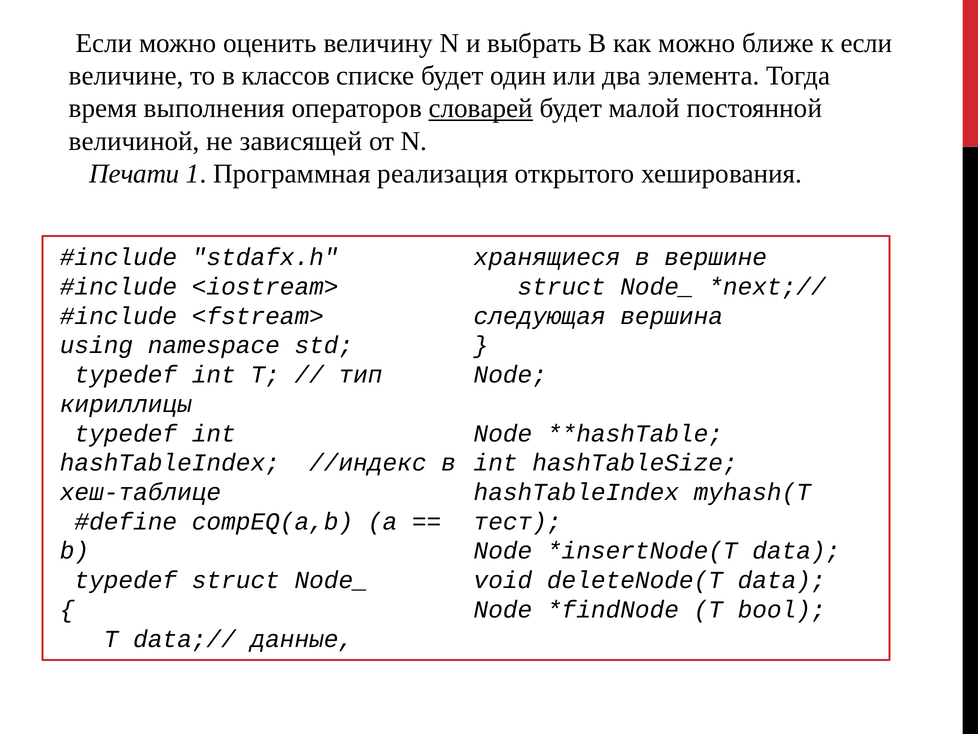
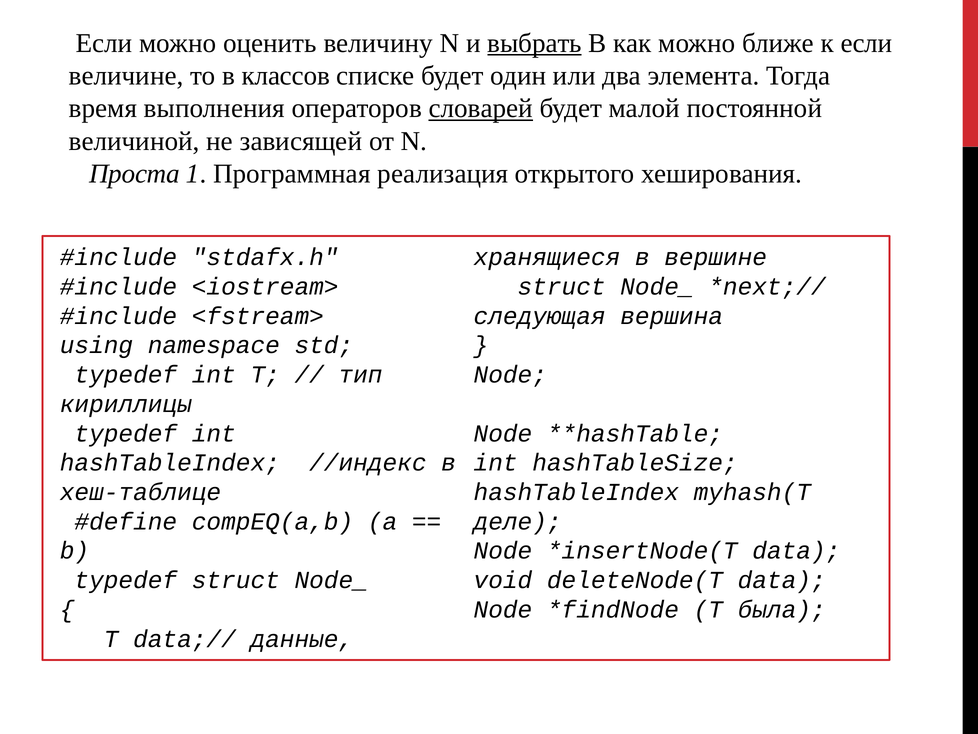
выбрать underline: none -> present
Печати: Печати -> Проста
тест: тест -> деле
bool: bool -> была
